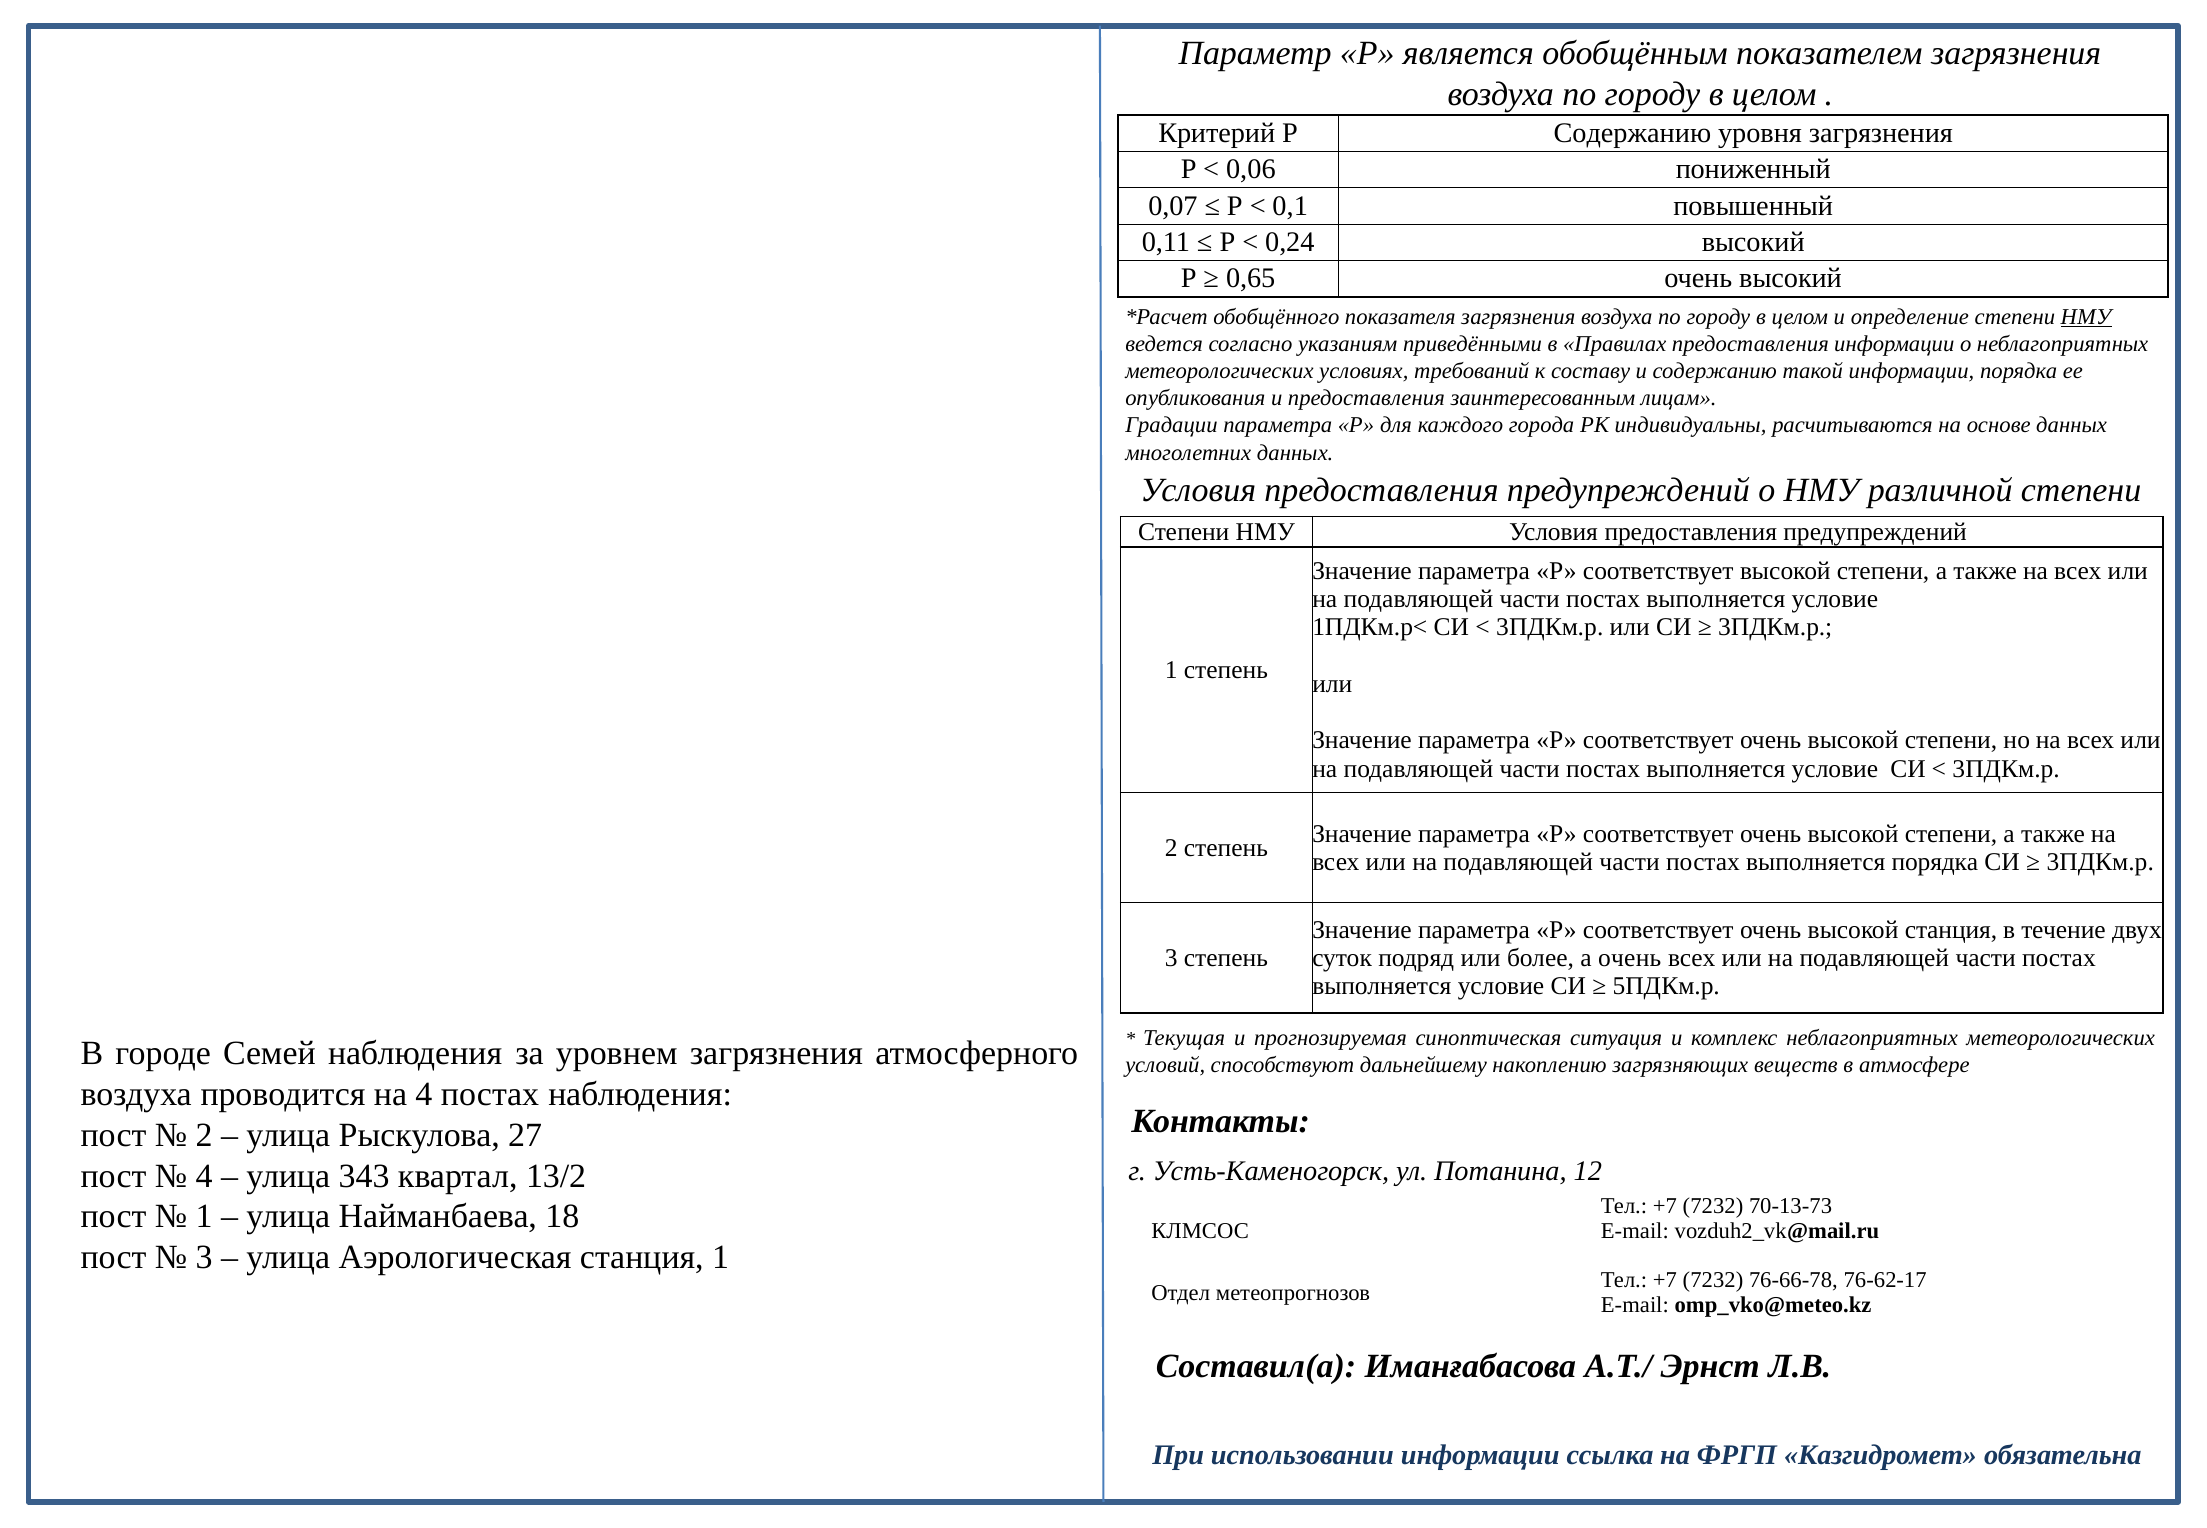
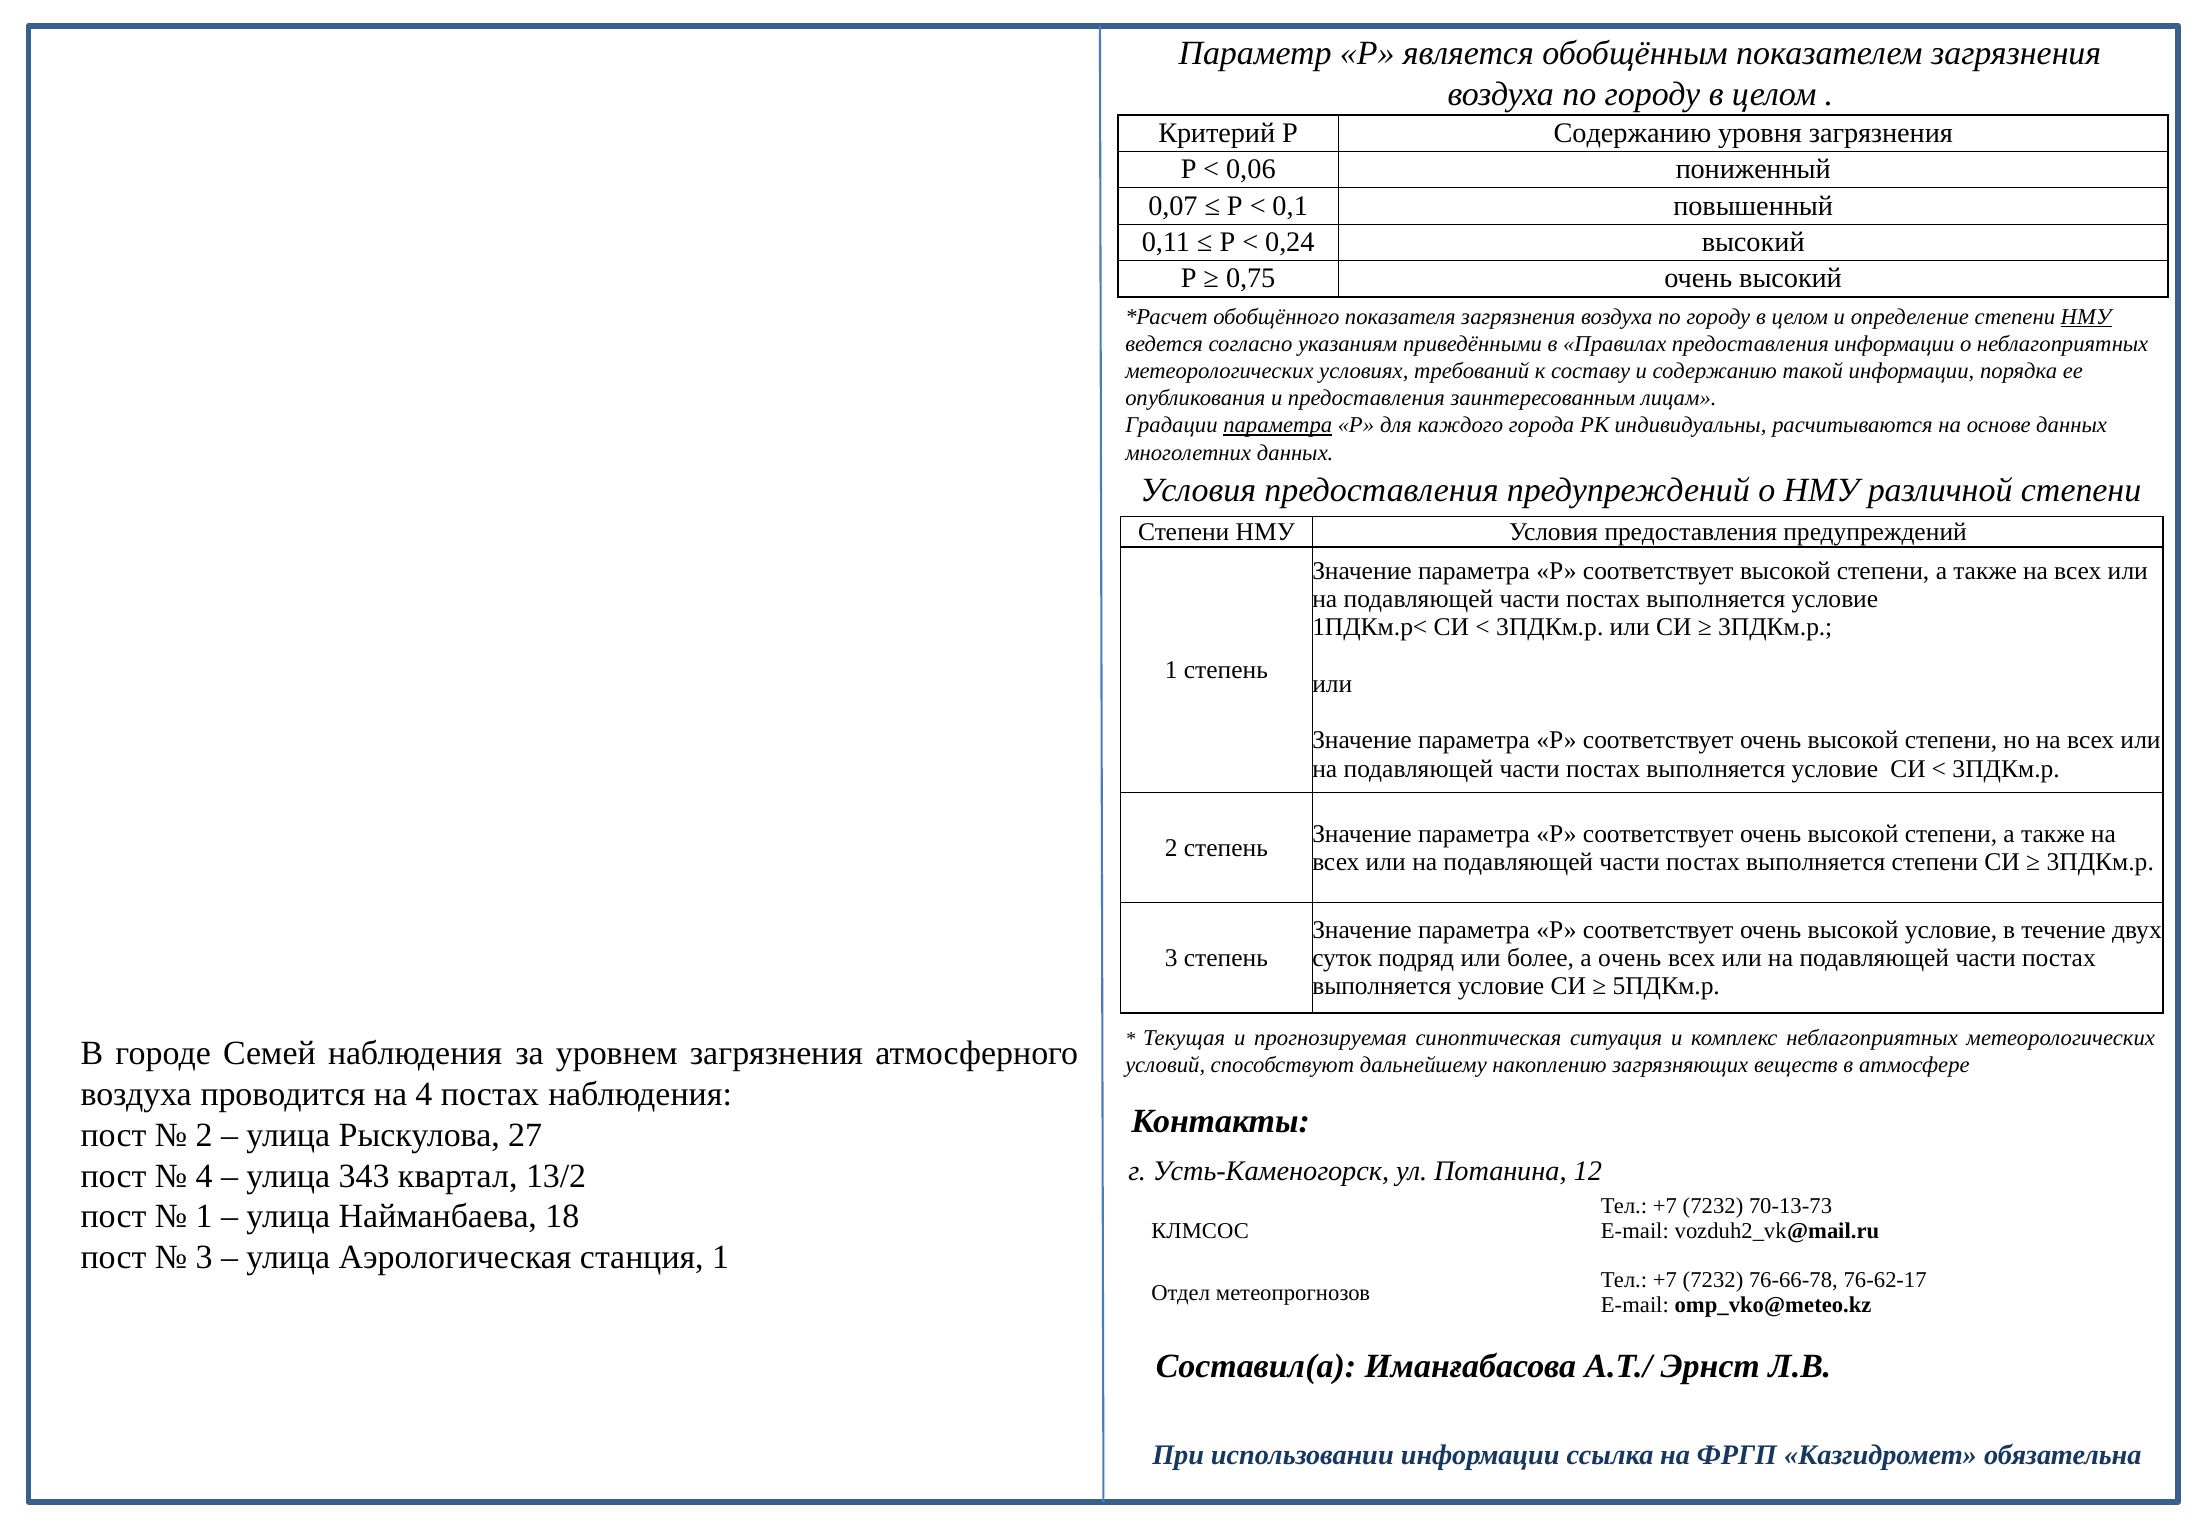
0,65: 0,65 -> 0,75
параметра at (1278, 425) underline: none -> present
выполняется порядка: порядка -> степени
высокой станция: станция -> условие
